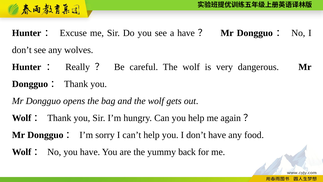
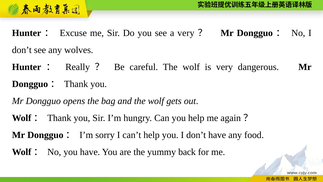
a have: have -> very
